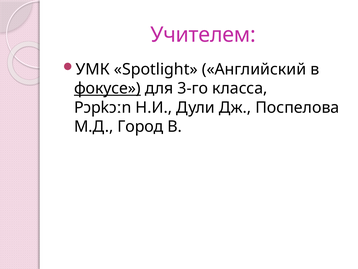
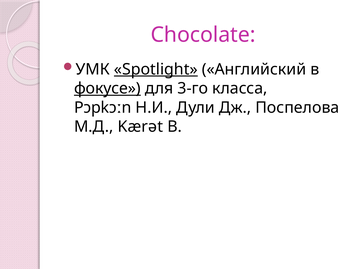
Учителем: Учителем -> Chocolate
Spotlight underline: none -> present
Город: Город -> Kærət
